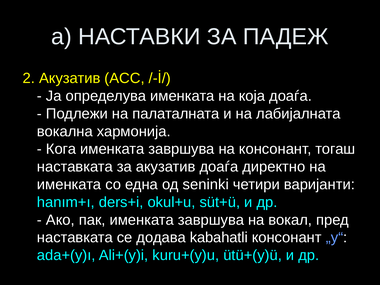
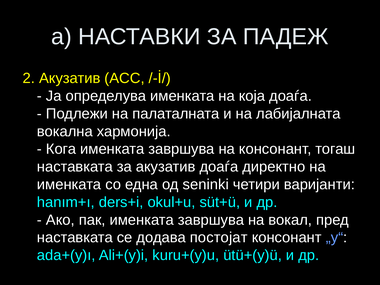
kabahatli: kabahatli -> постојат
